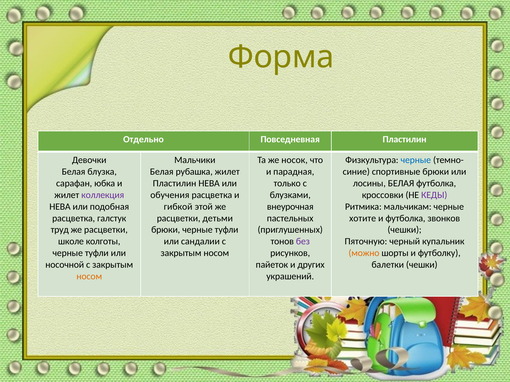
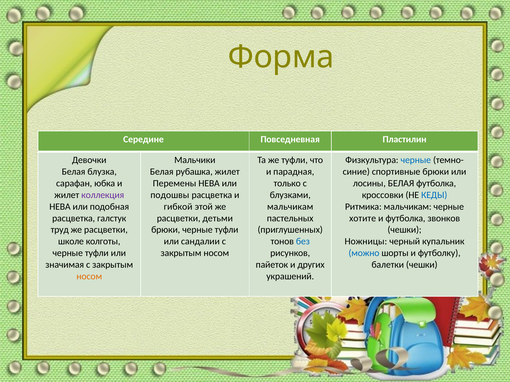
Отдельно: Отдельно -> Середине
же носок: носок -> туфли
Пластилин at (175, 184): Пластилин -> Перемены
обучения: обучения -> подошвы
КЕДЫ colour: purple -> blue
внеурочная at (290, 207): внеурочная -> мальчикам
без colour: purple -> blue
Пяточную: Пяточную -> Ножницы
можно colour: orange -> blue
носочной: носочной -> значимая
